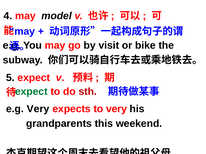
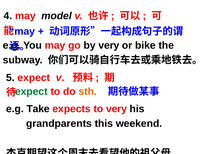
by visit: visit -> very
sth colour: red -> orange
e.g Very: Very -> Take
